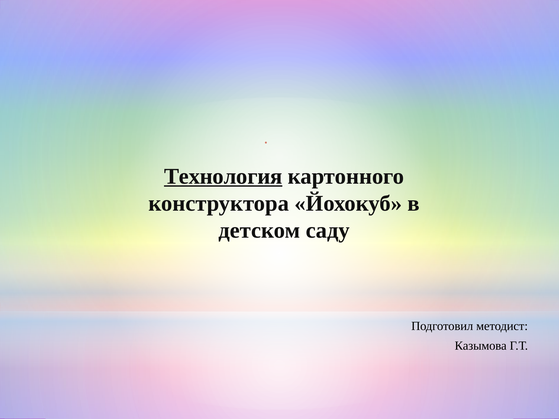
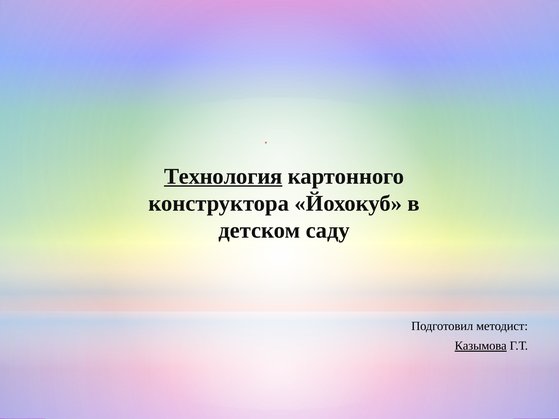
Казымова underline: none -> present
